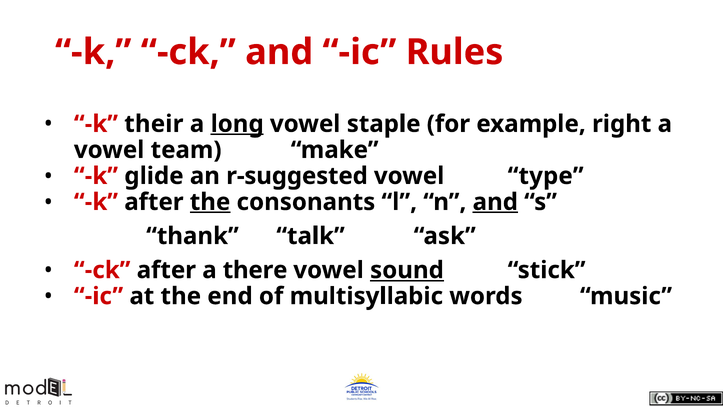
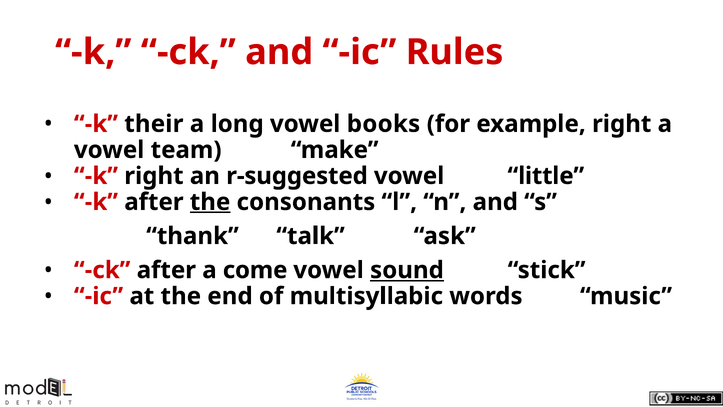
long underline: present -> none
staple: staple -> books
k glide: glide -> right
type: type -> little
and at (495, 202) underline: present -> none
there: there -> come
